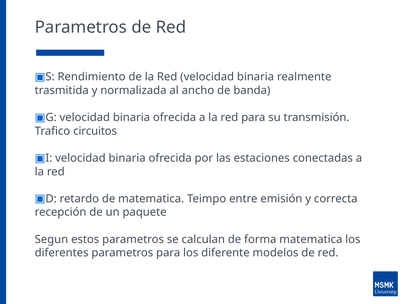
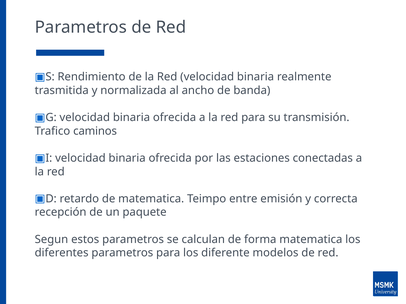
circuitos: circuitos -> caminos
